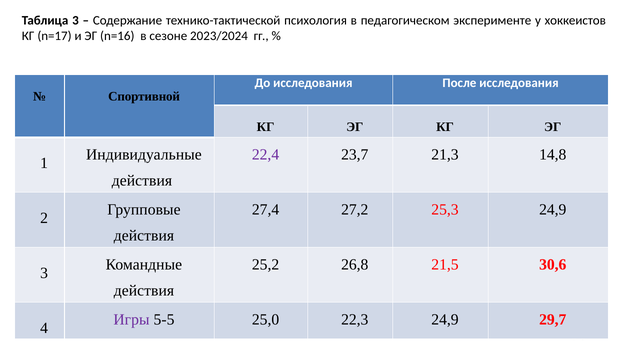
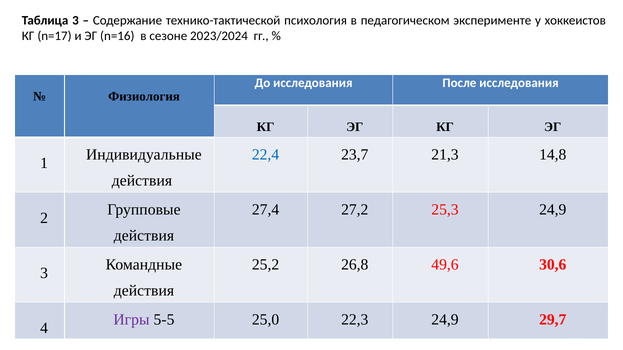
Спортивной: Спортивной -> Физиология
22,4 colour: purple -> blue
21,5: 21,5 -> 49,6
